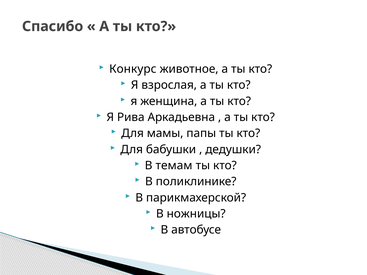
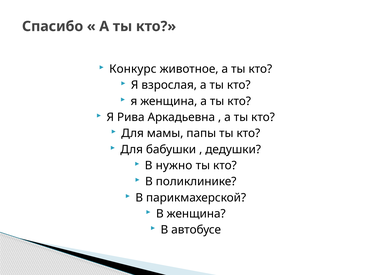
темам: темам -> нужно
В ножницы: ножницы -> женщина
